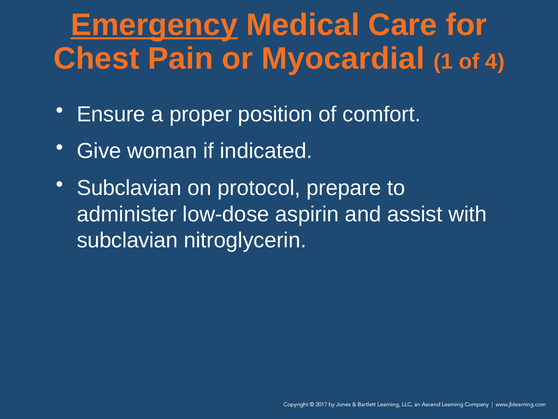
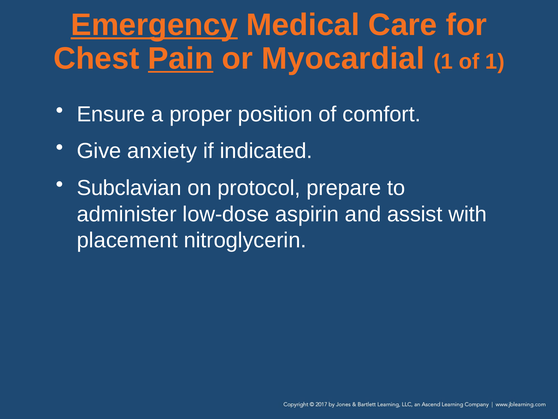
Pain underline: none -> present
of 4: 4 -> 1
woman: woman -> anxiety
subclavian at (127, 240): subclavian -> placement
